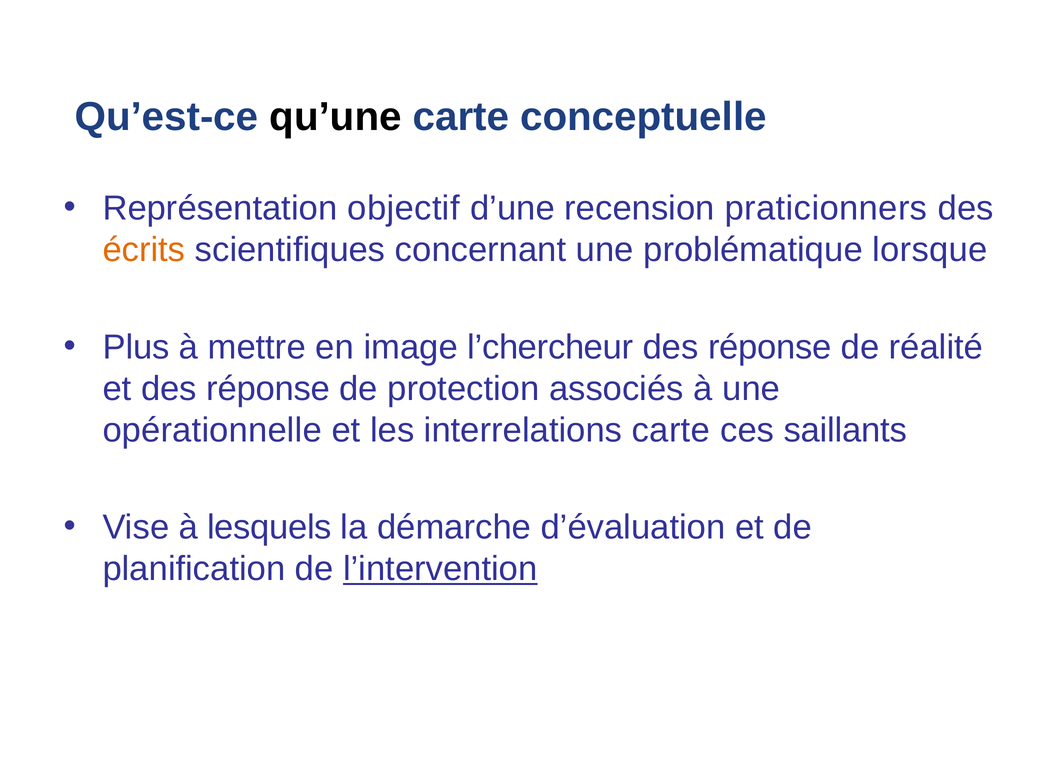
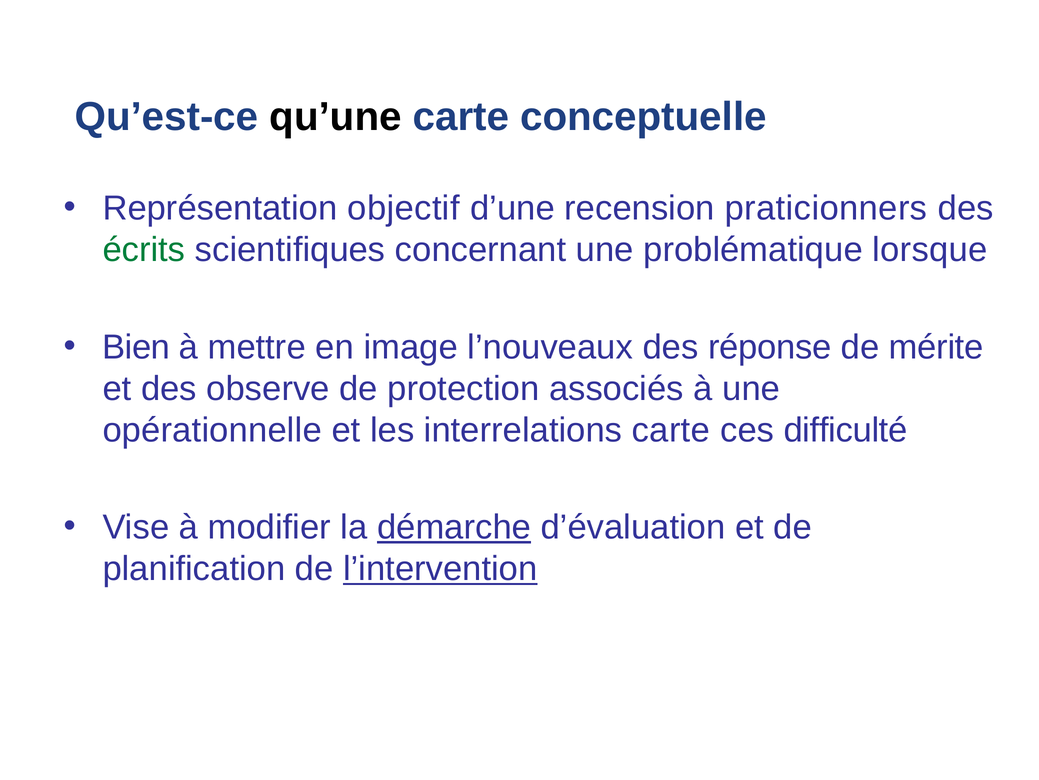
écrits colour: orange -> green
Plus: Plus -> Bien
l’chercheur: l’chercheur -> l’nouveaux
réalité: réalité -> mérite
et des réponse: réponse -> observe
saillants: saillants -> difficulté
lesquels: lesquels -> modifier
démarche underline: none -> present
